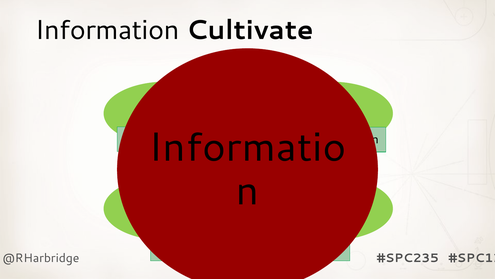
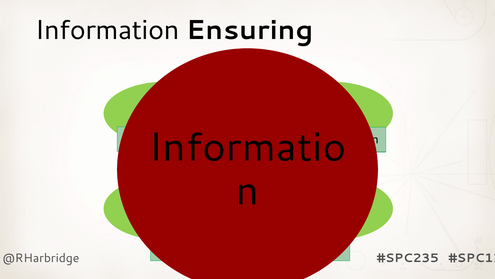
Cultivate: Cultivate -> Ensuring
